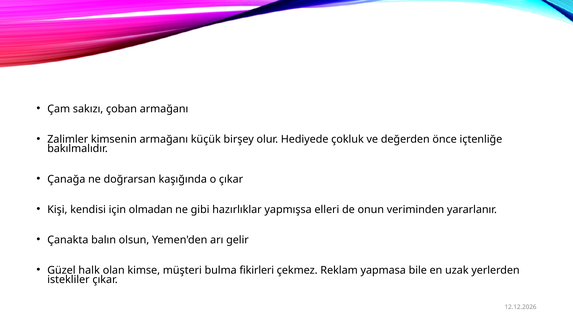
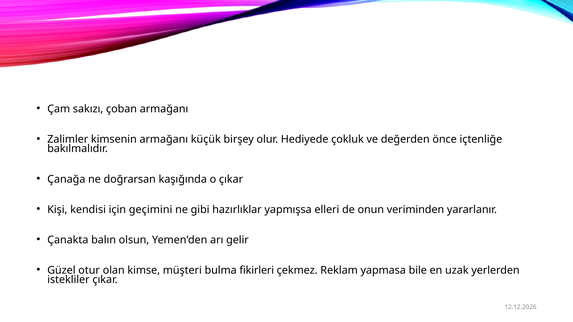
olmadan: olmadan -> geçimini
halk: halk -> otur
